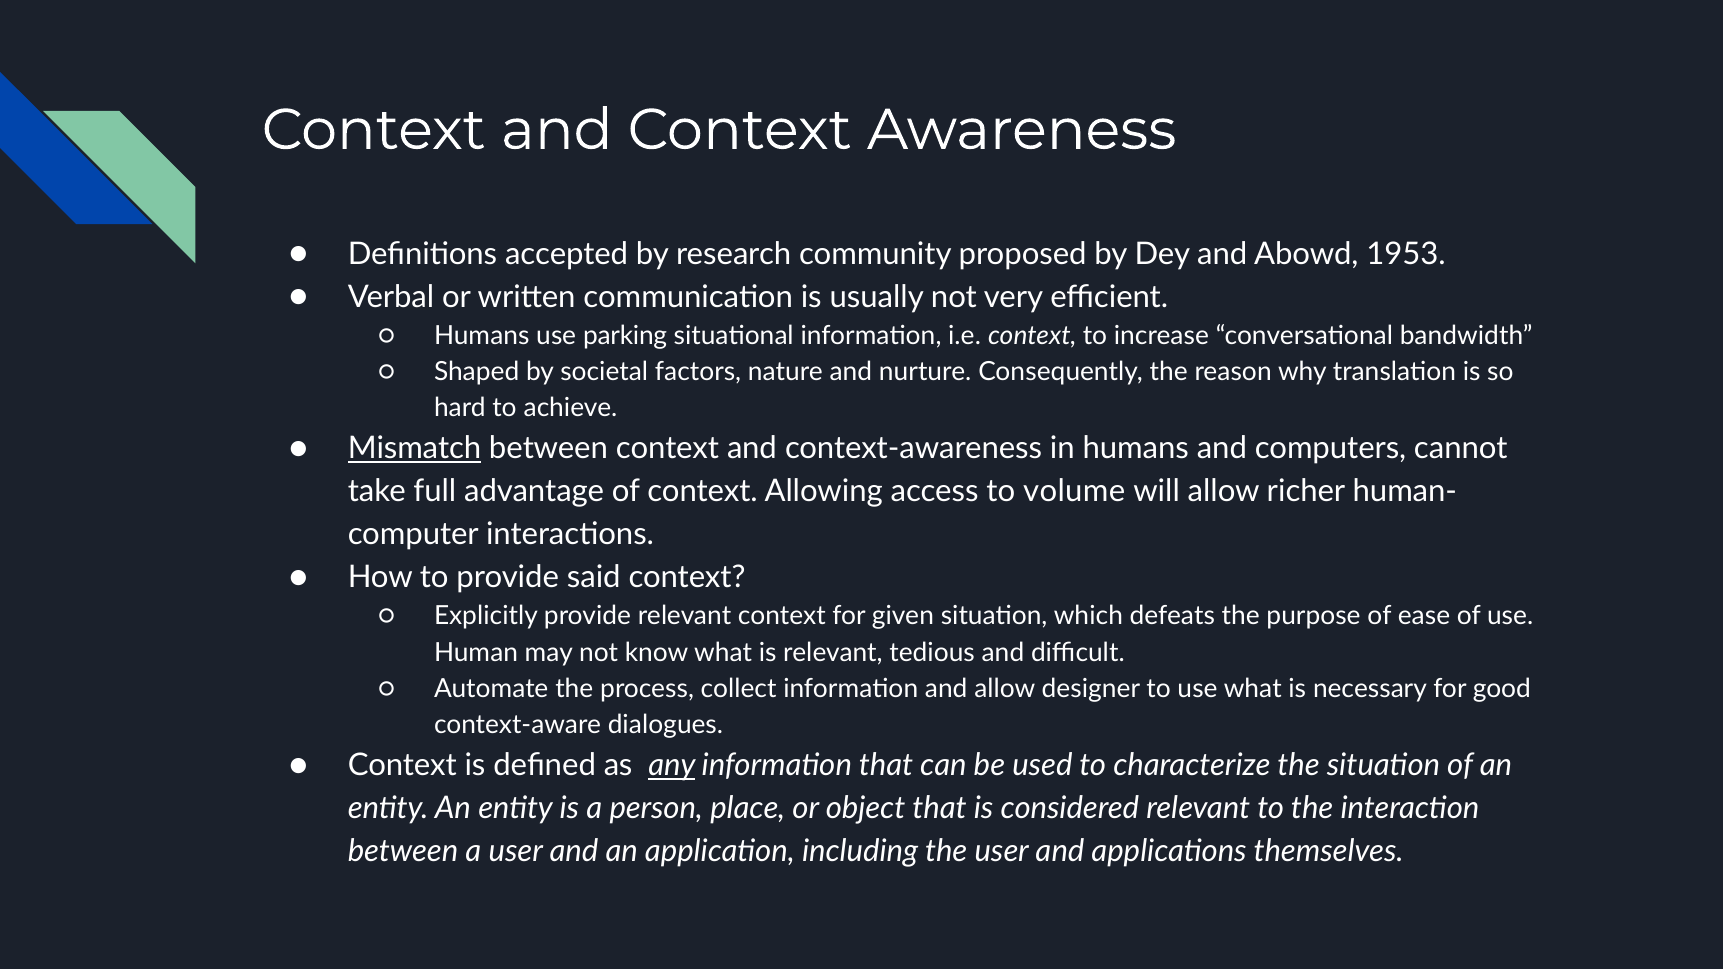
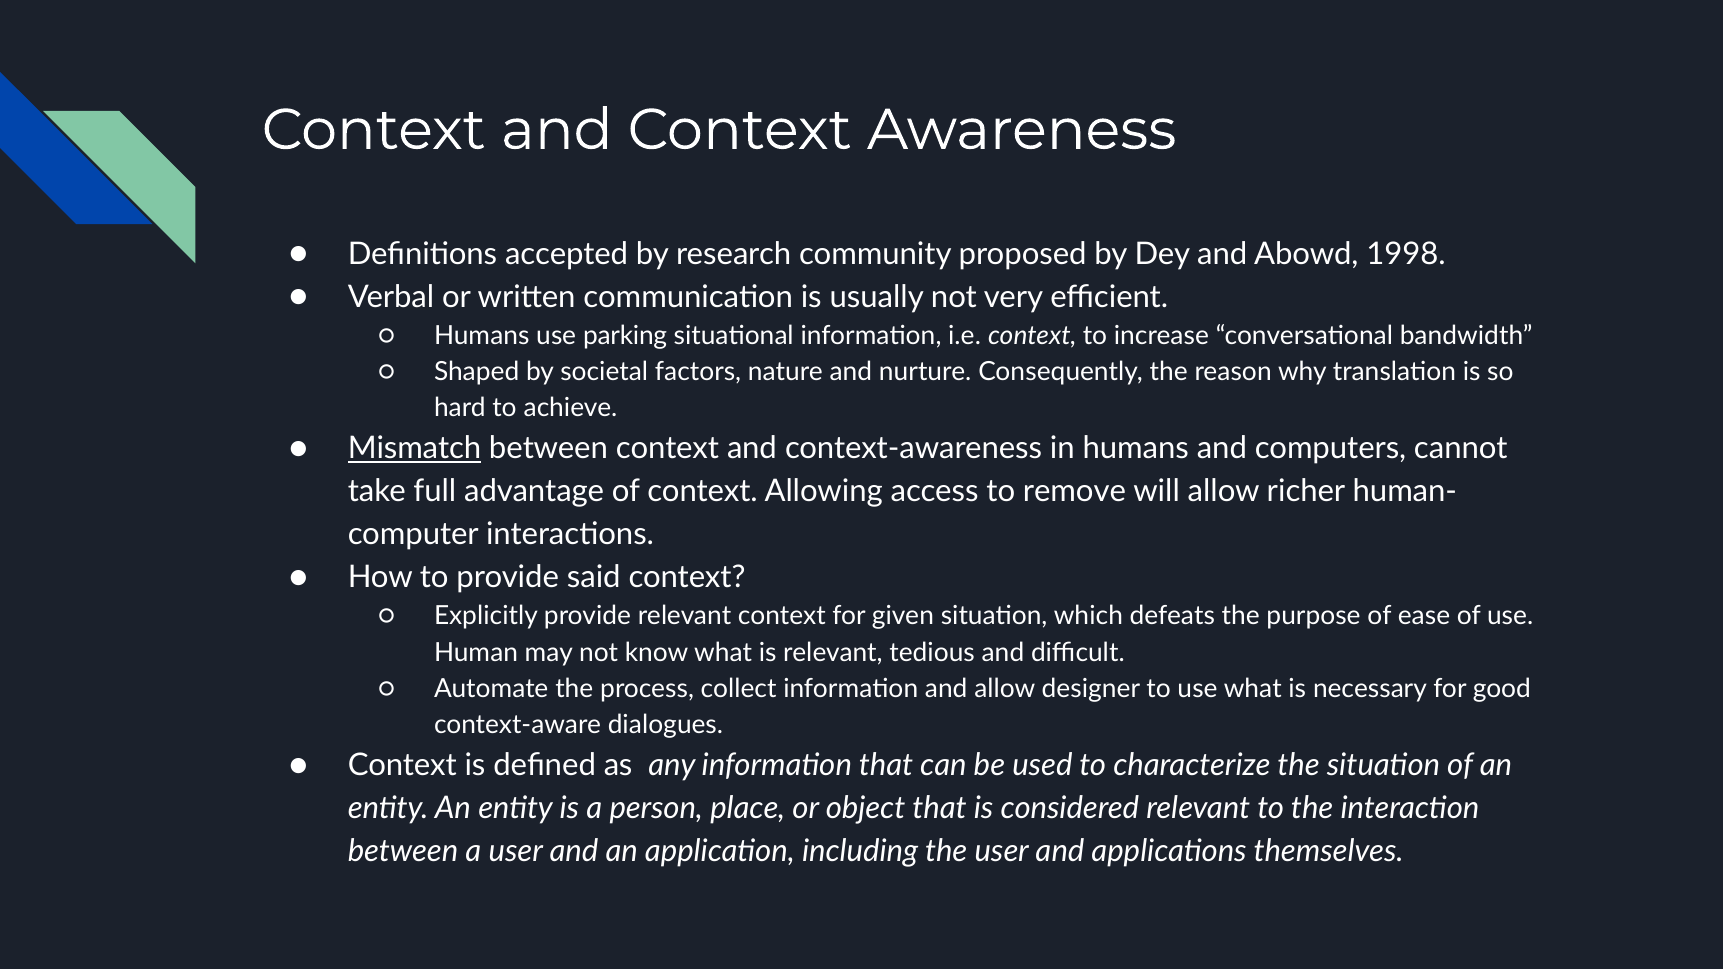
1953: 1953 -> 1998
volume: volume -> remove
any underline: present -> none
